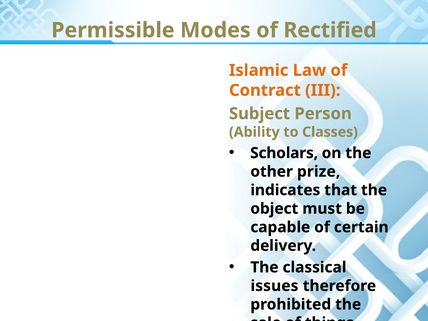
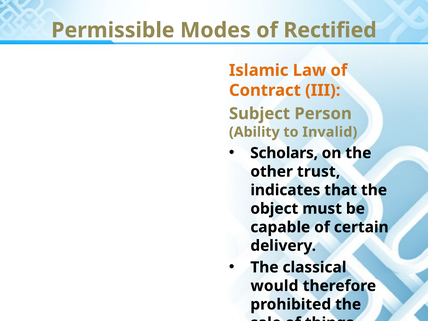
Classes: Classes -> Invalid
prize: prize -> trust
issues: issues -> would
